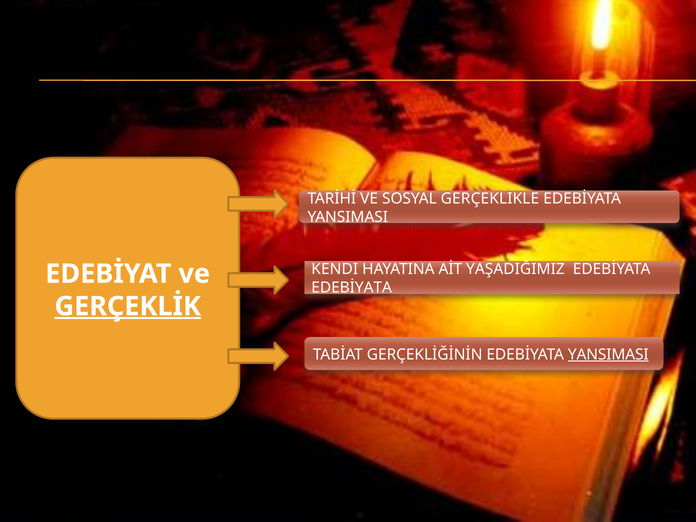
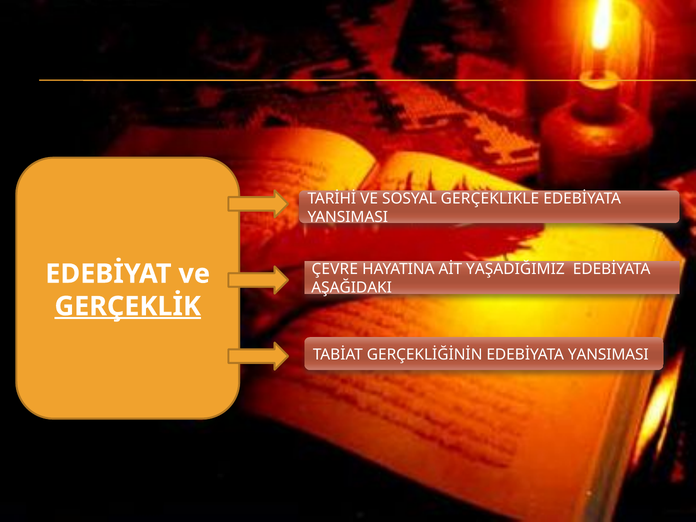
KENDI: KENDI -> ÇEVRE
EDEBİYATA at (352, 288): EDEBİYATA -> AŞAĞIDAKI
YANSIMASI at (608, 354) underline: present -> none
